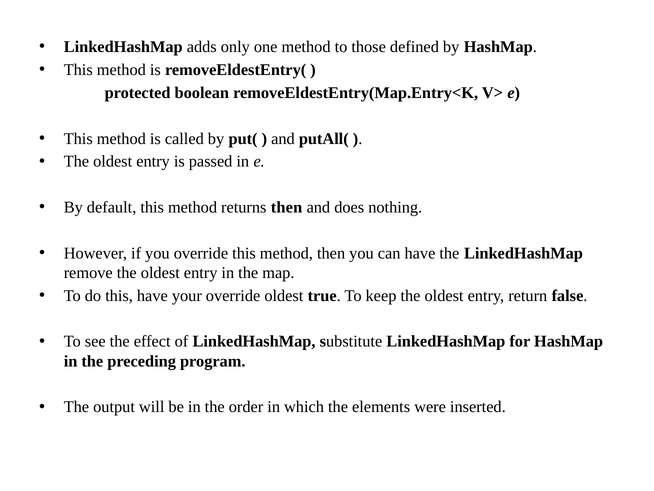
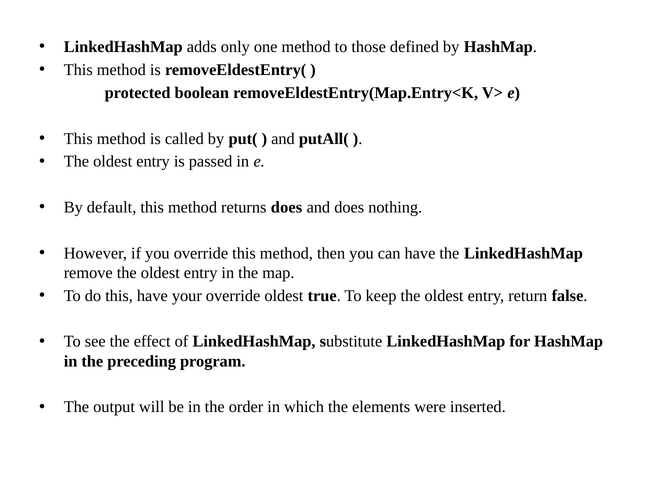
returns then: then -> does
